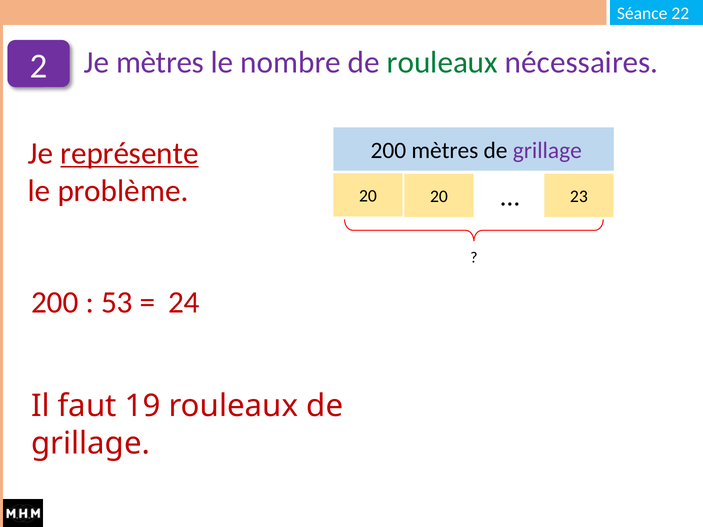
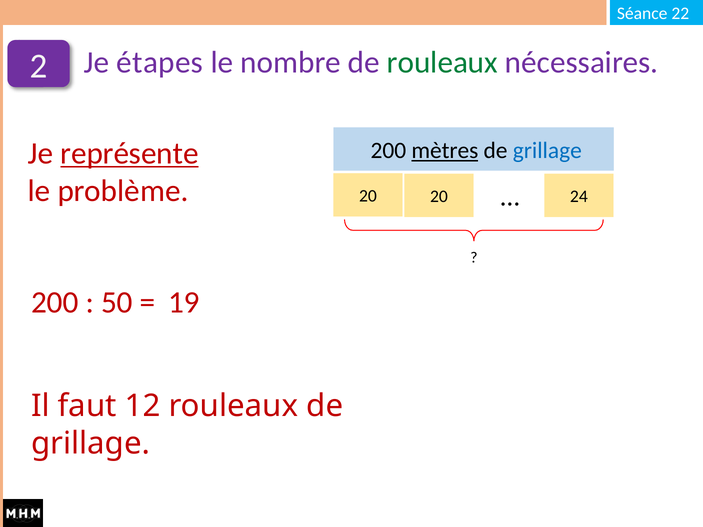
Je mètres: mètres -> étapes
mètres at (445, 151) underline: none -> present
grillage at (547, 151) colour: purple -> blue
23: 23 -> 24
53: 53 -> 50
24: 24 -> 19
19: 19 -> 12
